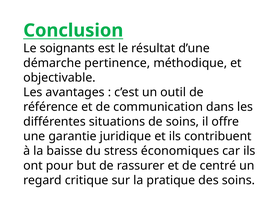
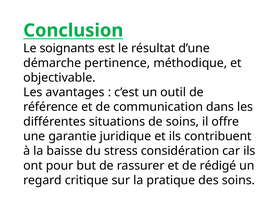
économiques: économiques -> considération
centré: centré -> rédigé
